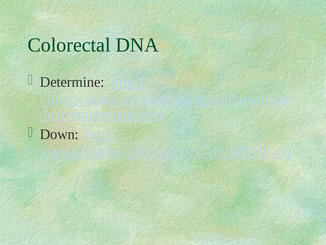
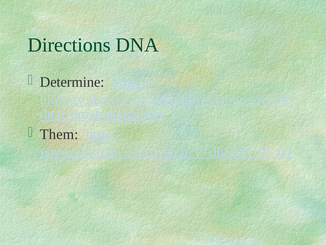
Colorectal: Colorectal -> Directions
Down: Down -> Them
